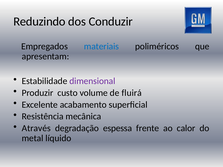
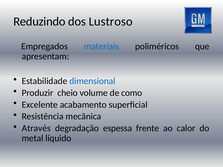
Conduzir: Conduzir -> Lustroso
dimensional colour: purple -> blue
custo: custo -> cheio
fluirá: fluirá -> como
